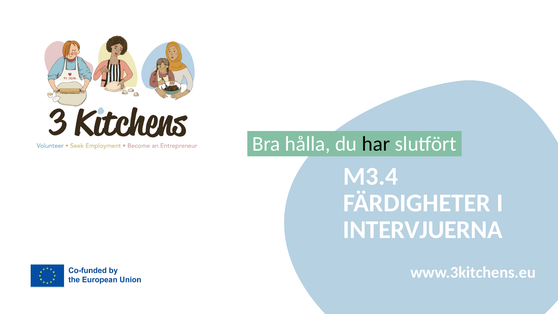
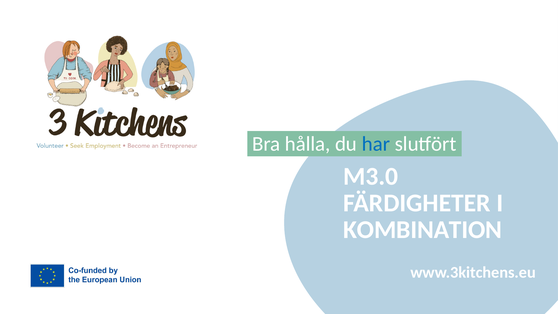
har colour: black -> blue
M3.4: M3.4 -> M3.0
INTERVJUERNA: INTERVJUERNA -> KOMBINATION
